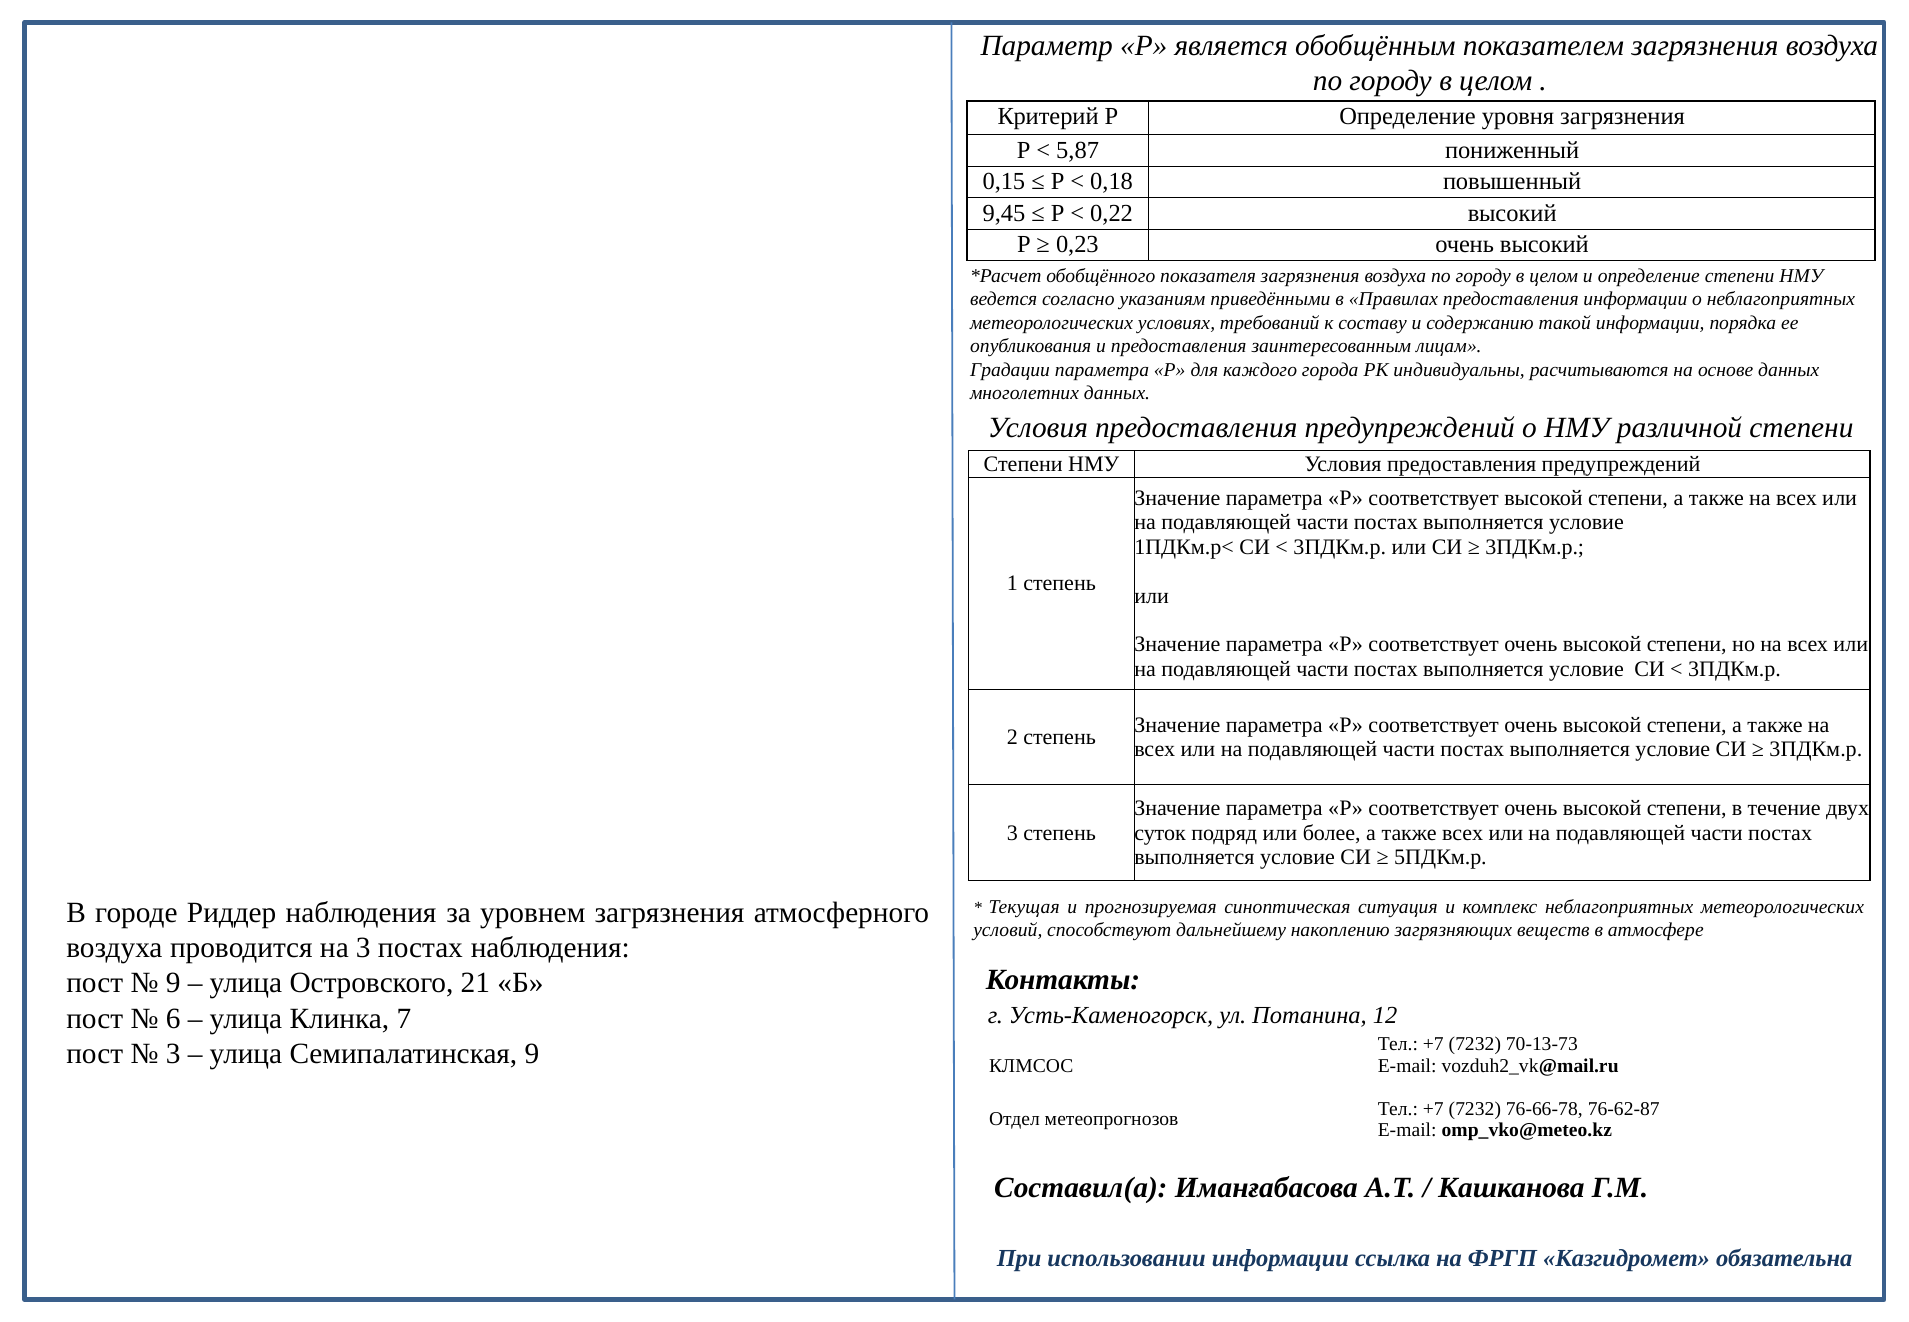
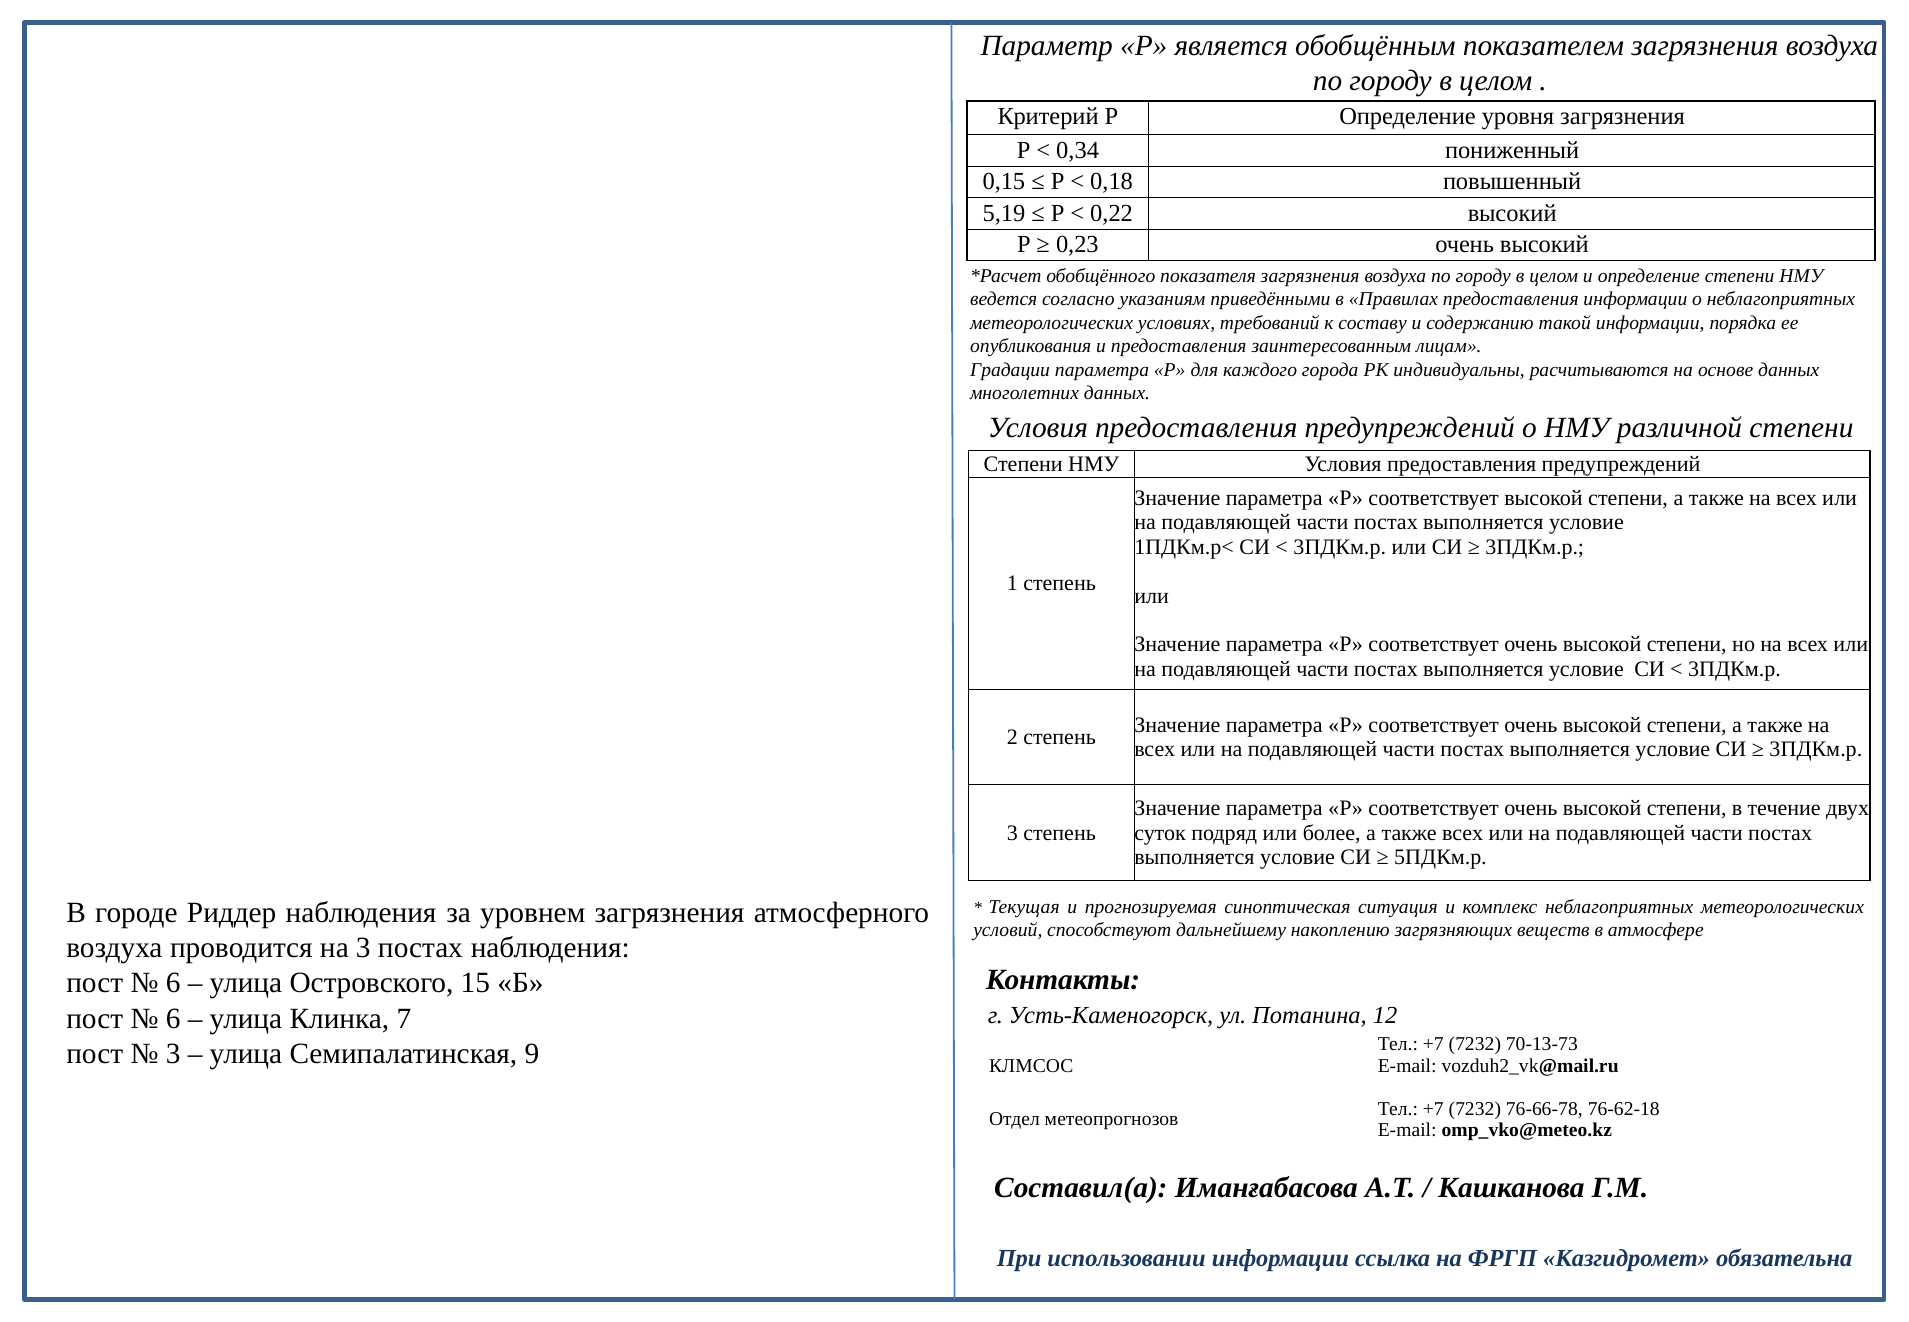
5,87: 5,87 -> 0,34
9,45: 9,45 -> 5,19
9 at (173, 983): 9 -> 6
21: 21 -> 15
76-62-87: 76-62-87 -> 76-62-18
